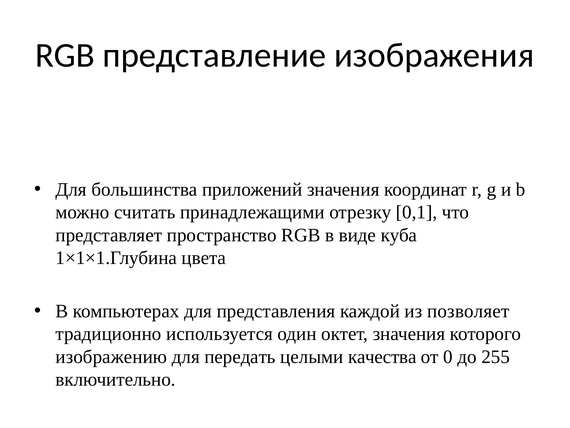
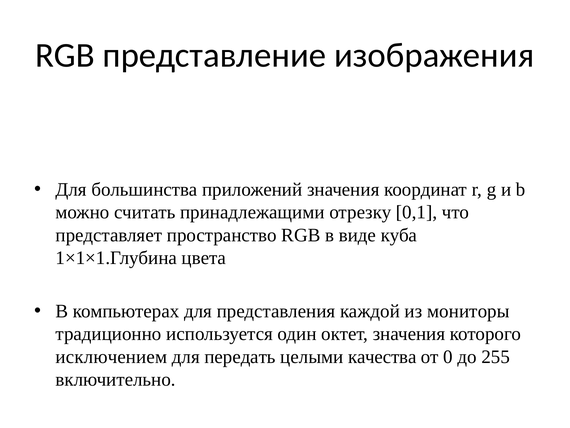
позволяет: позволяет -> мониторы
изображению: изображению -> исключением
